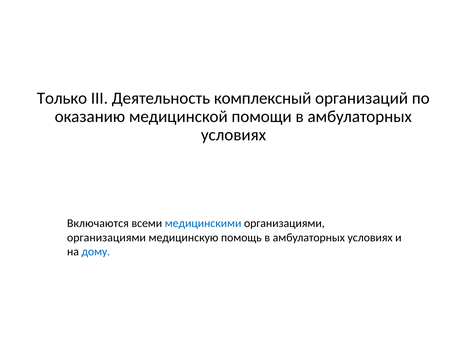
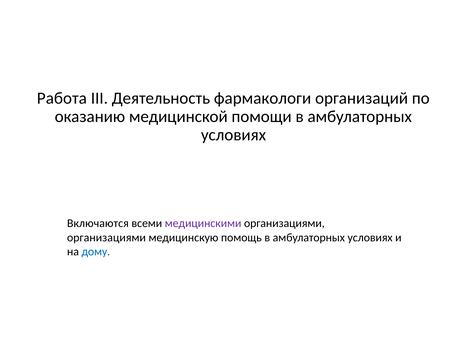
Только: Только -> Работа
комплексный: комплексный -> фармакологи
медицинскими colour: blue -> purple
